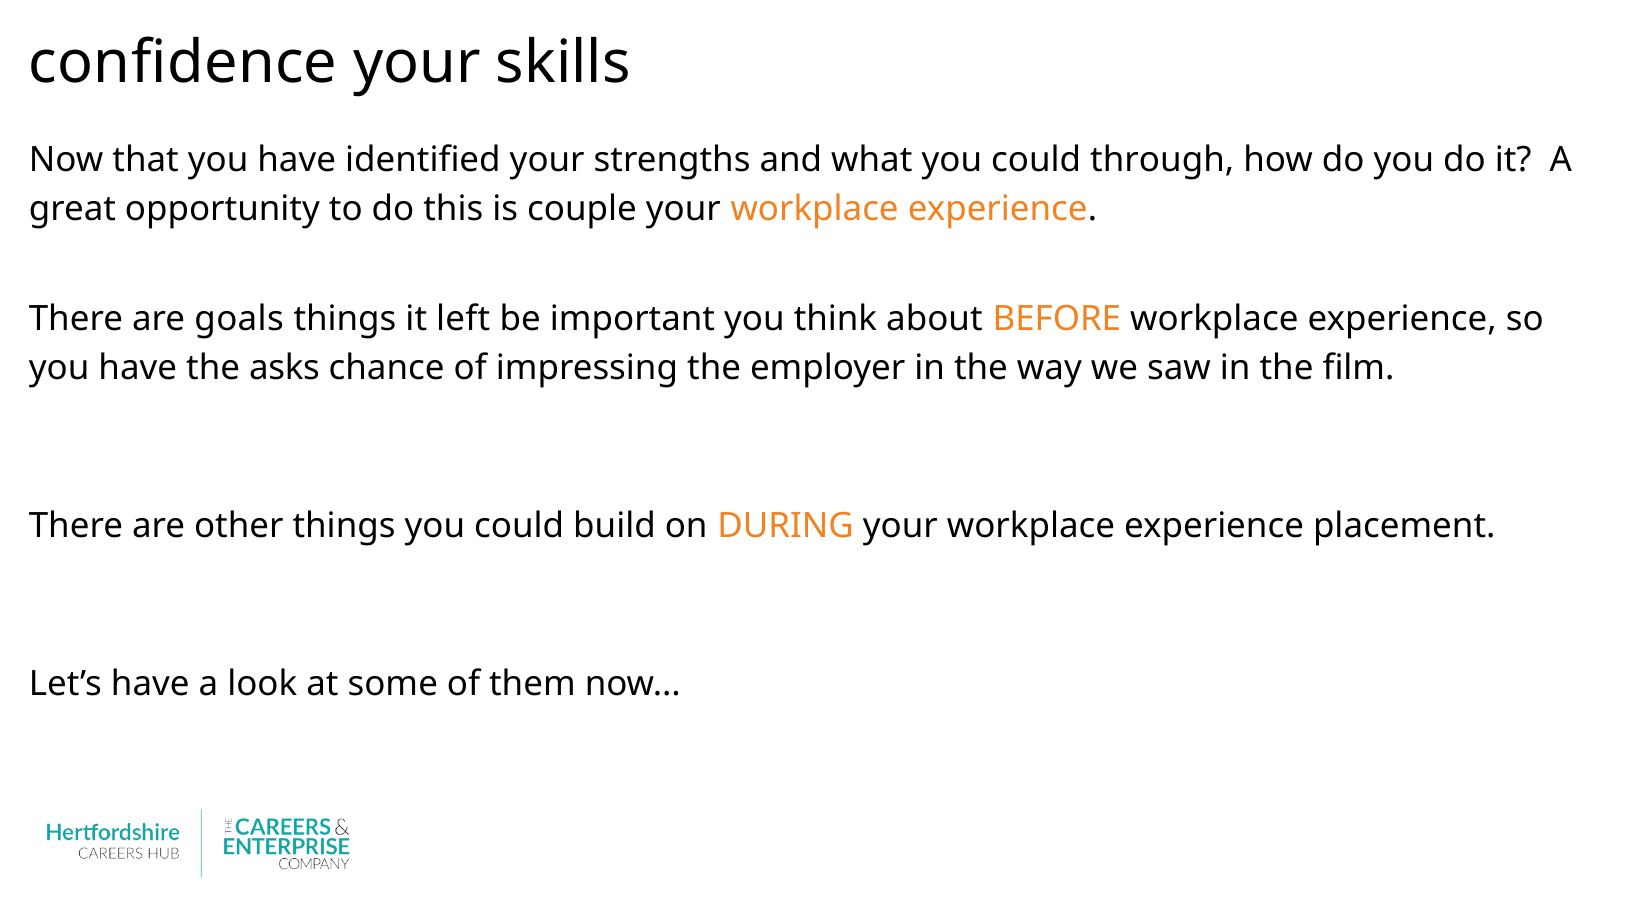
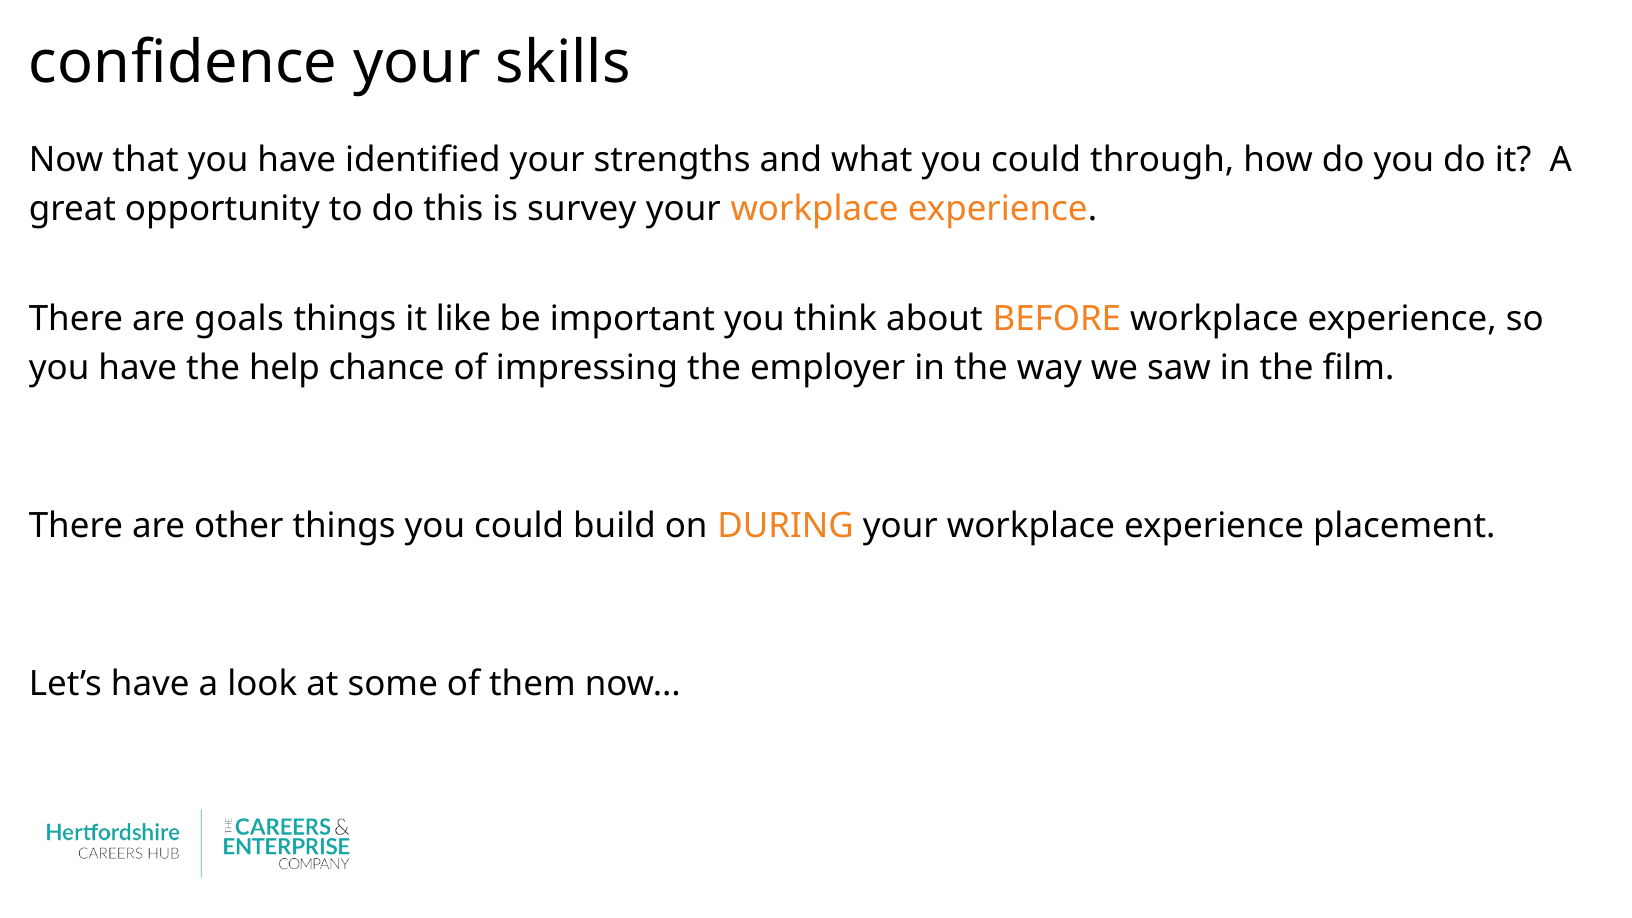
couple: couple -> survey
left: left -> like
asks: asks -> help
